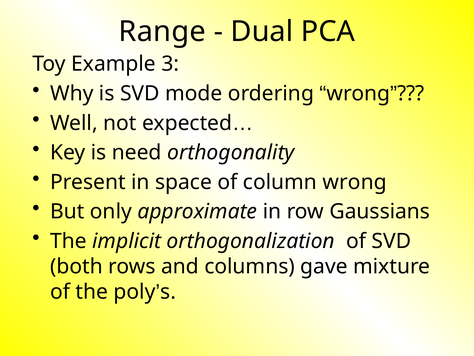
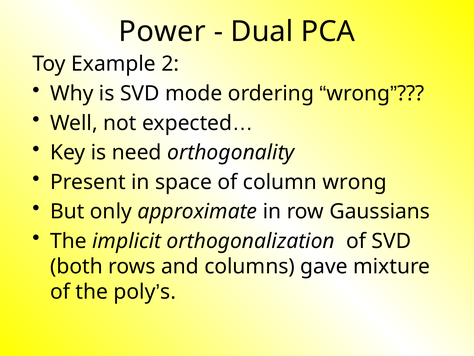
Range: Range -> Power
3: 3 -> 2
